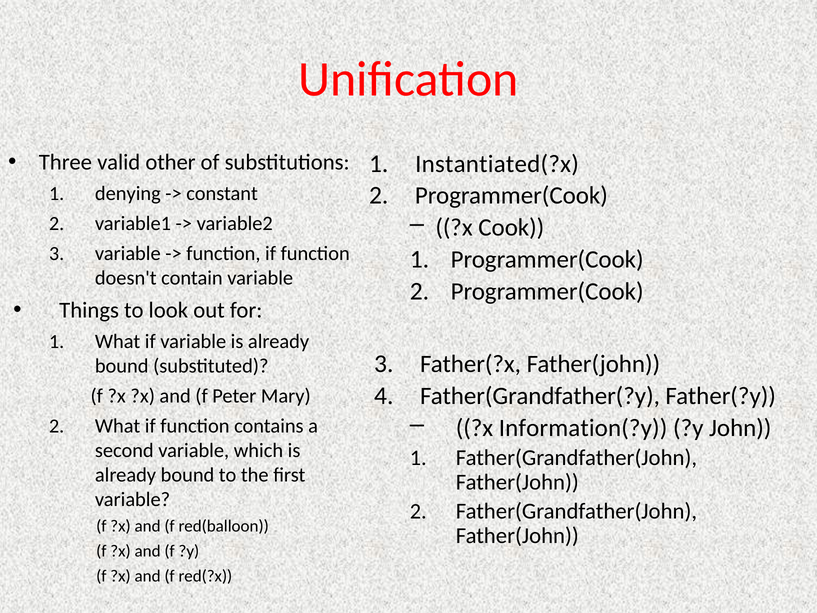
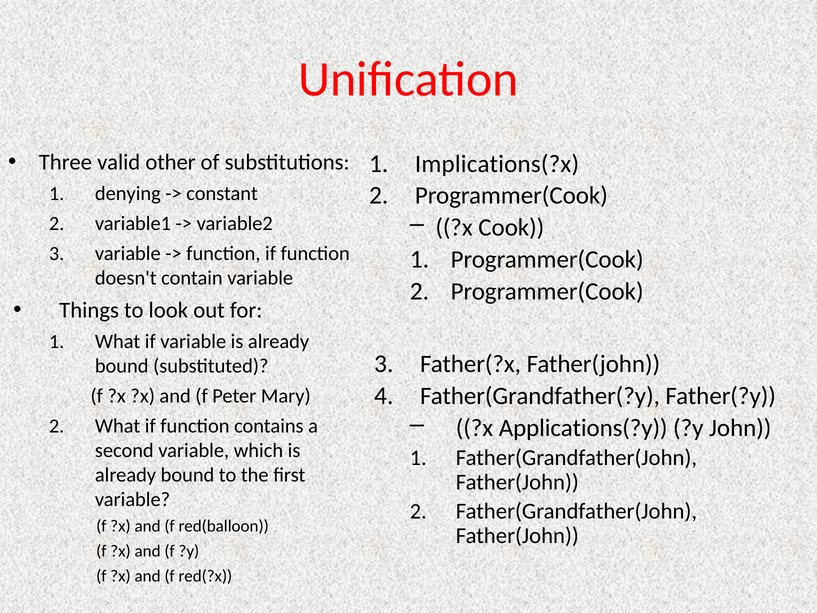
Instantiated(?x: Instantiated(?x -> Implications(?x
Information(?y: Information(?y -> Applications(?y
